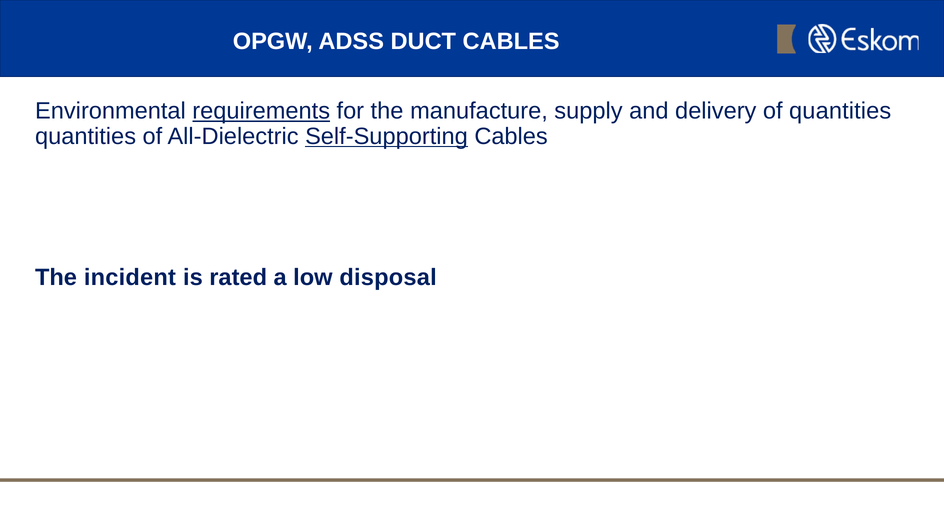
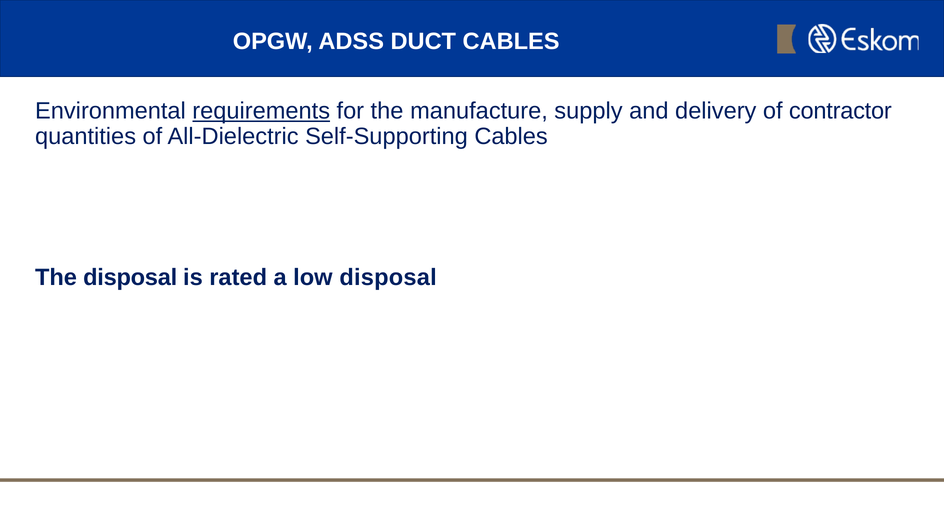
of quantities: quantities -> contractor
Self-Supporting underline: present -> none
The incident: incident -> disposal
